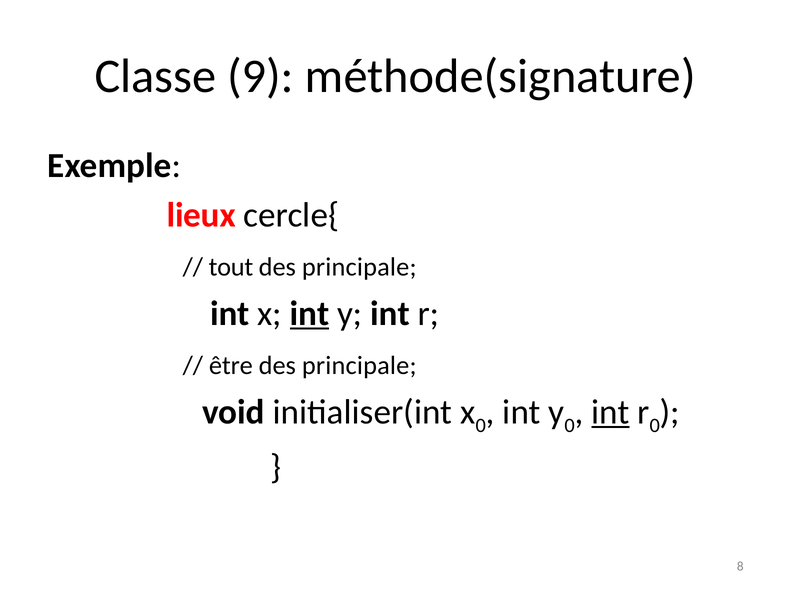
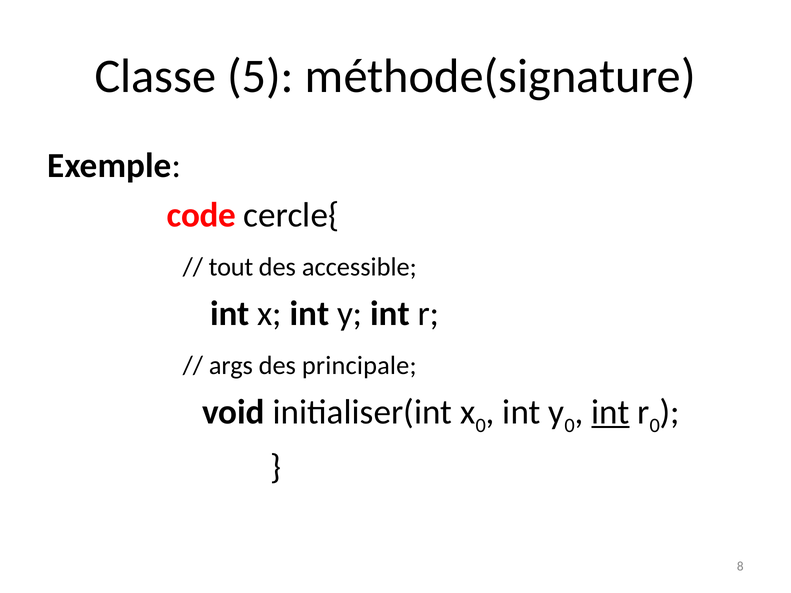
9: 9 -> 5
lieux: lieux -> code
principale at (359, 267): principale -> accessible
int at (310, 314) underline: present -> none
être: être -> args
